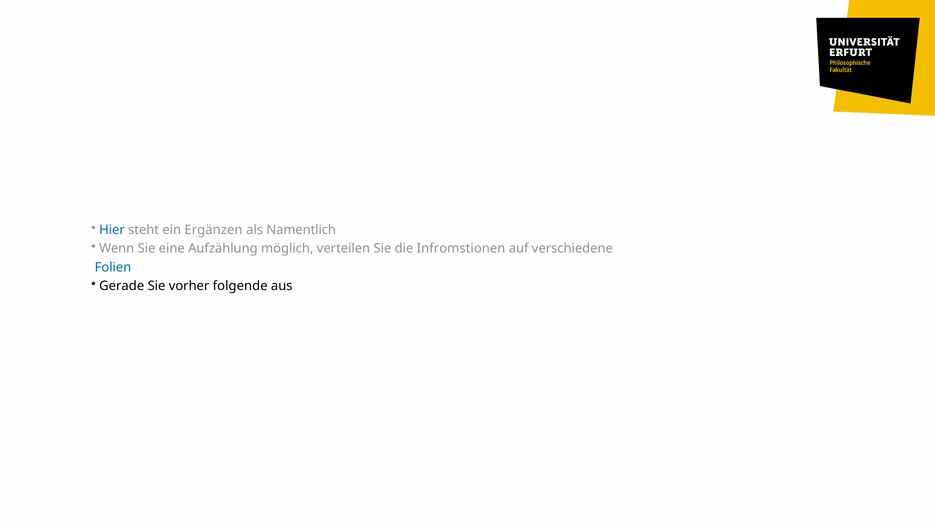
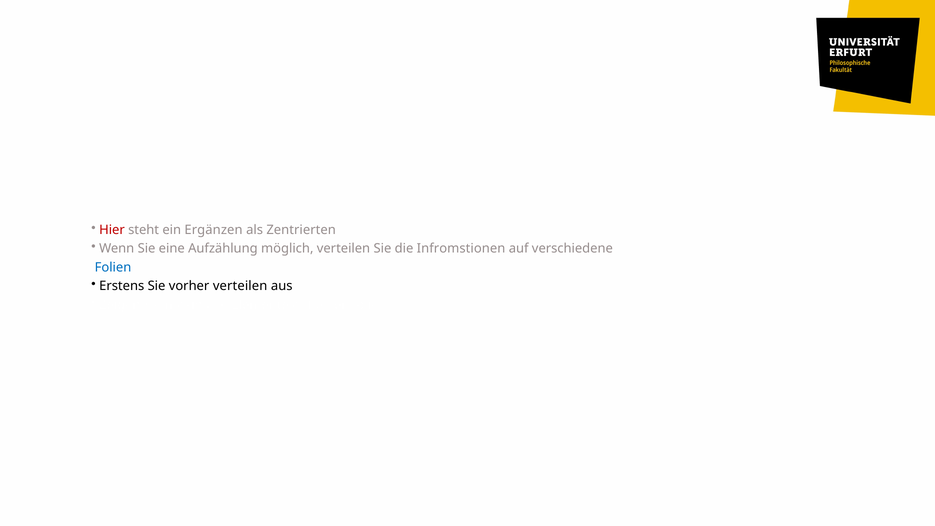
Hier colour: blue -> red
Namentlich: Namentlich -> Zentrierten
Gerade: Gerade -> Erstens
vorher folgende: folgende -> verteilen
